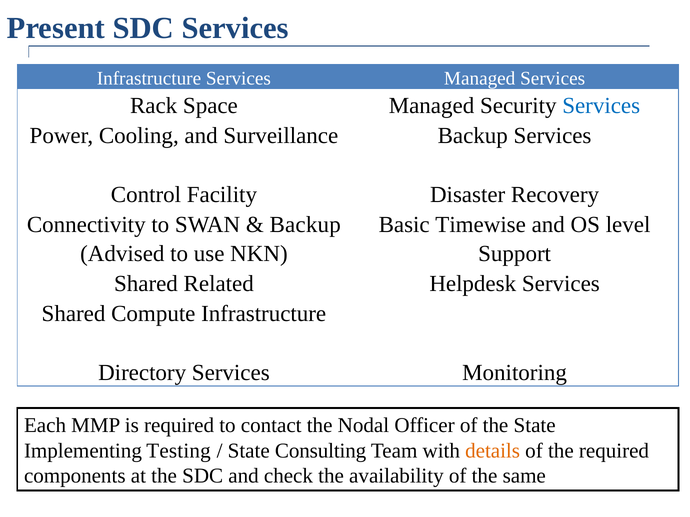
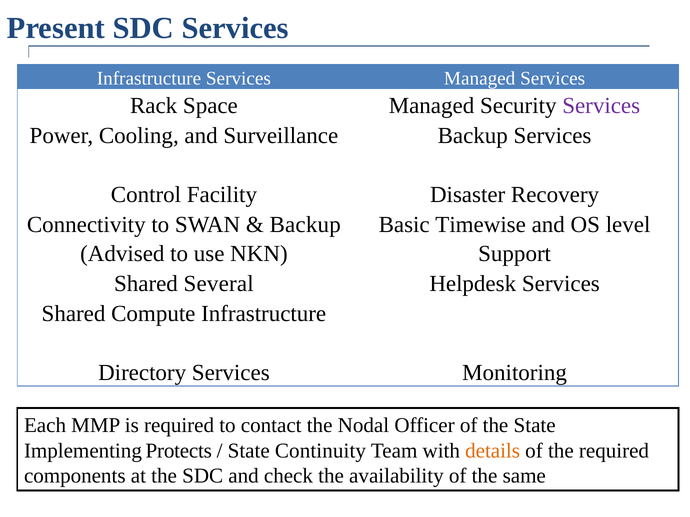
Services at (601, 106) colour: blue -> purple
Related: Related -> Several
Testing: Testing -> Protects
Consulting: Consulting -> Continuity
